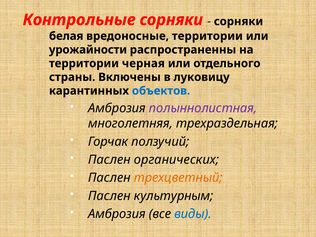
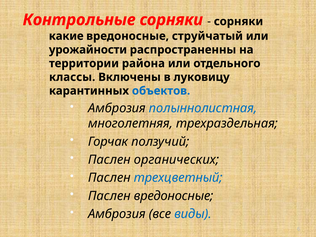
белая: белая -> какие
вредоносные территории: территории -> струйчатый
черная: черная -> района
страны: страны -> классы
полыннолистная colour: purple -> blue
трехцветный colour: orange -> blue
Паслен культурным: культурным -> вредоносные
